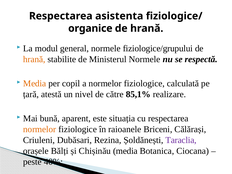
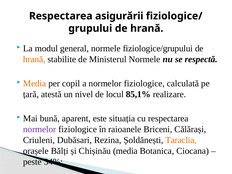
asistenta: asistenta -> asigurării
organice: organice -> grupului
către: către -> locul
normelor at (40, 129) colour: orange -> purple
Taraclia colour: purple -> orange
40%: 40% -> 34%
